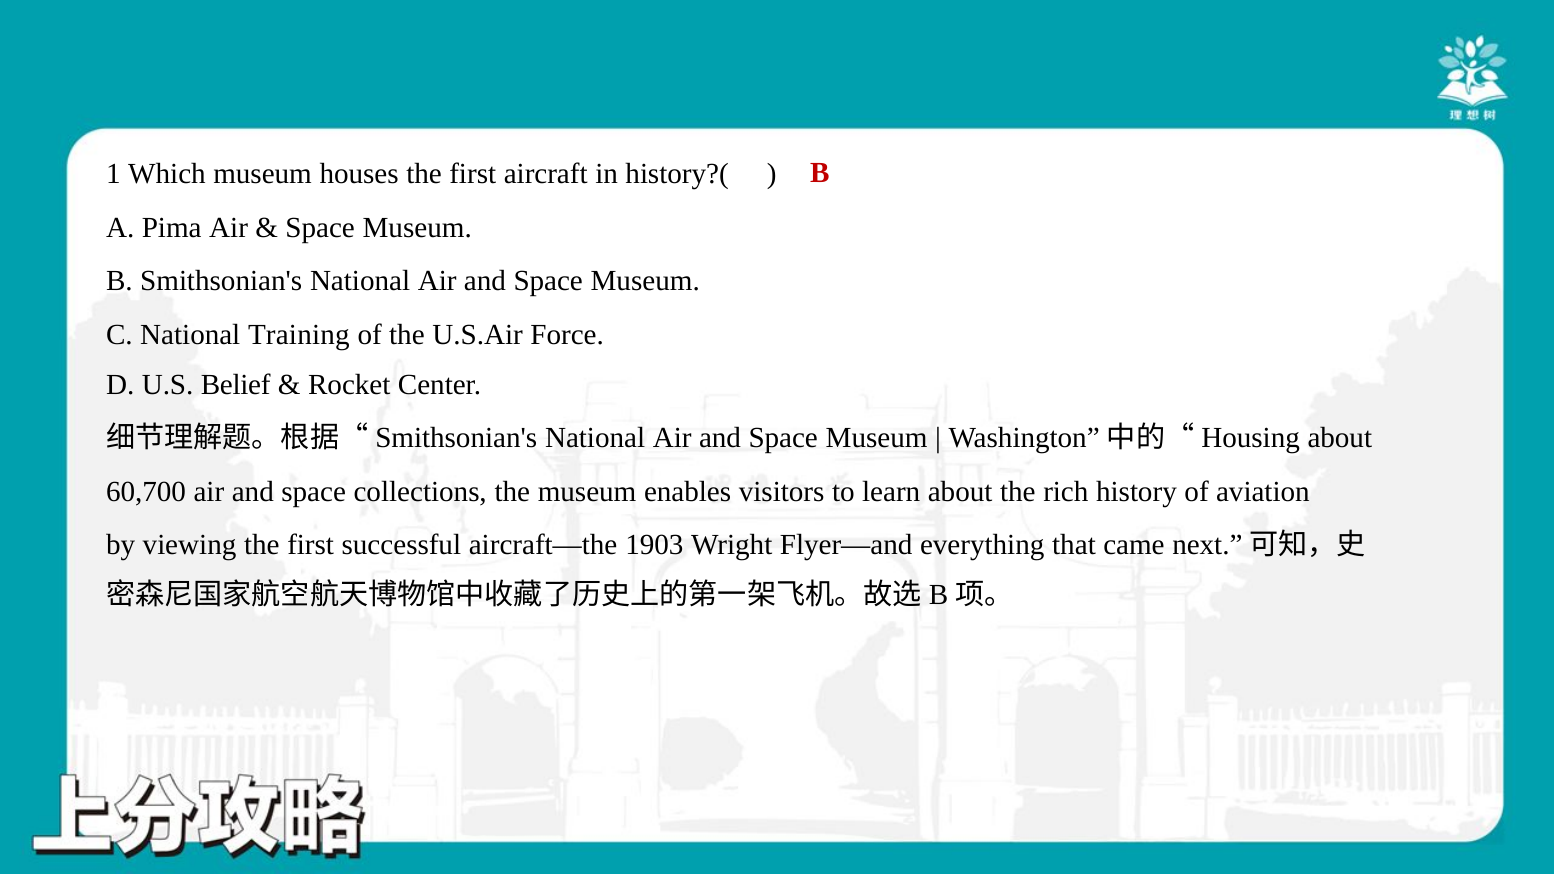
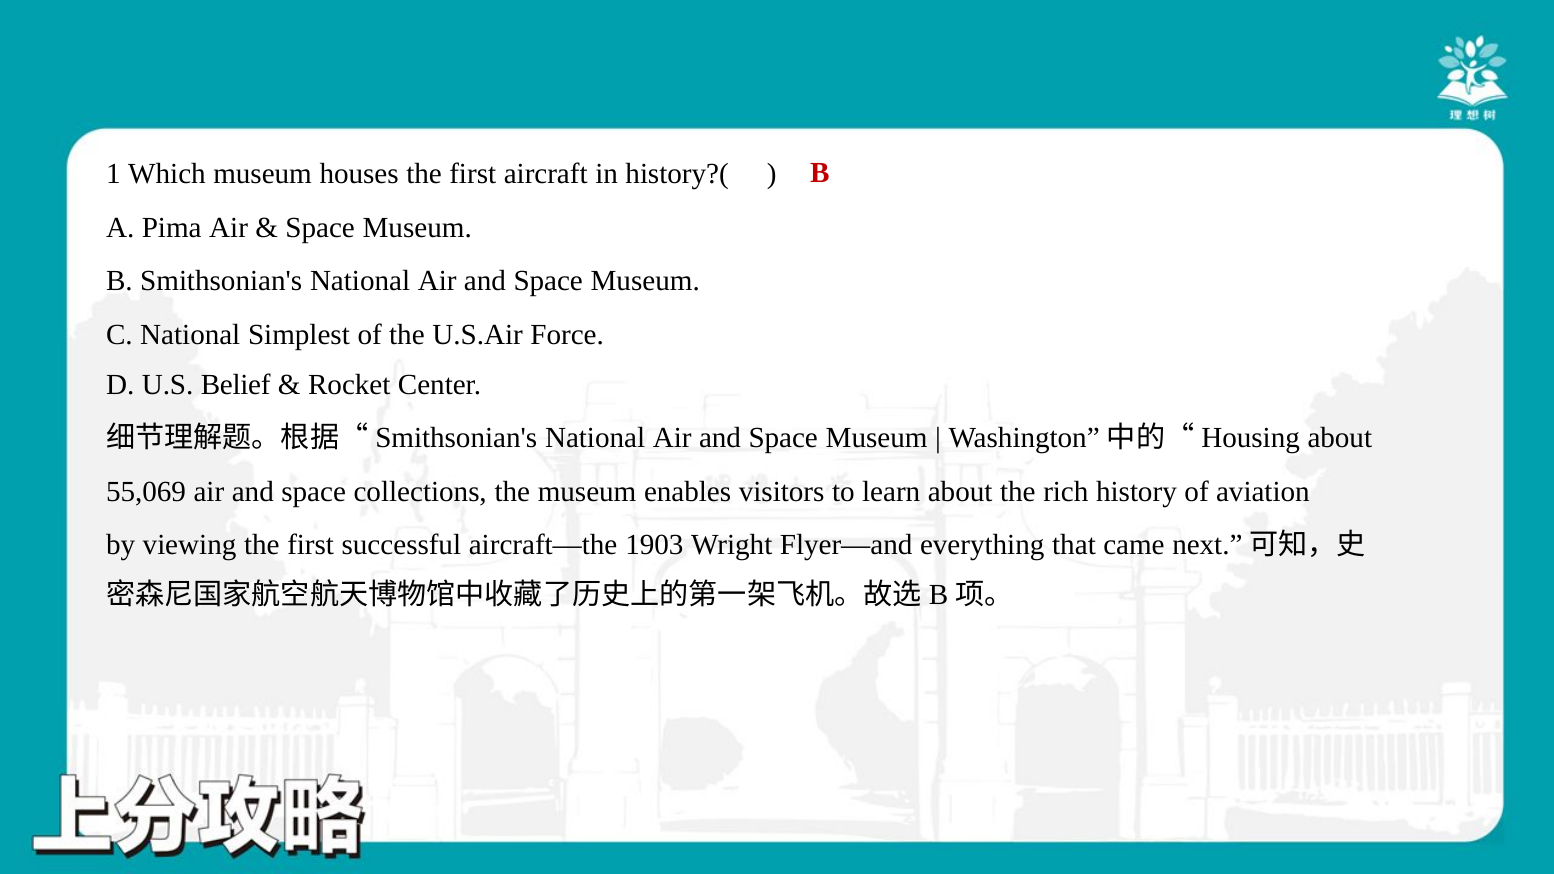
Training: Training -> Simplest
60,700: 60,700 -> 55,069
